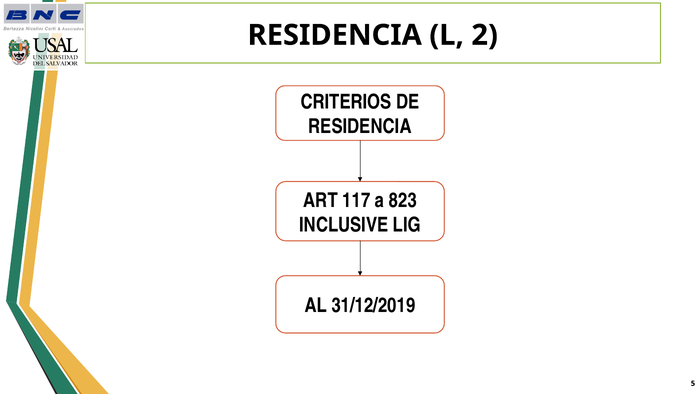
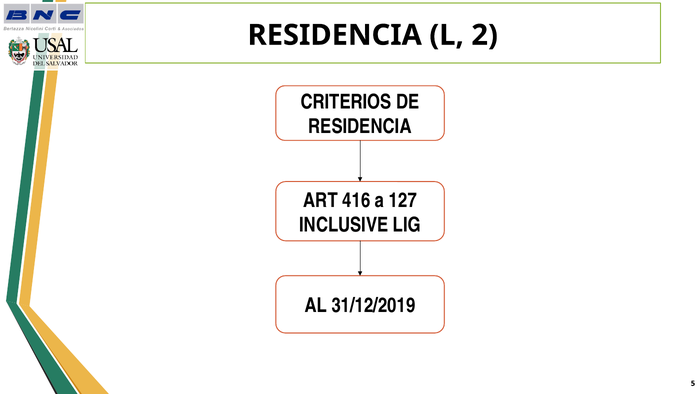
117: 117 -> 416
823: 823 -> 127
